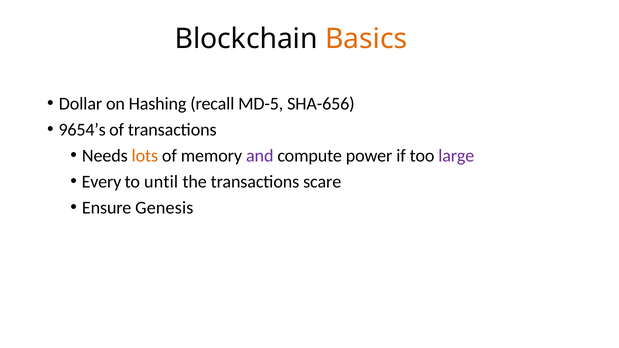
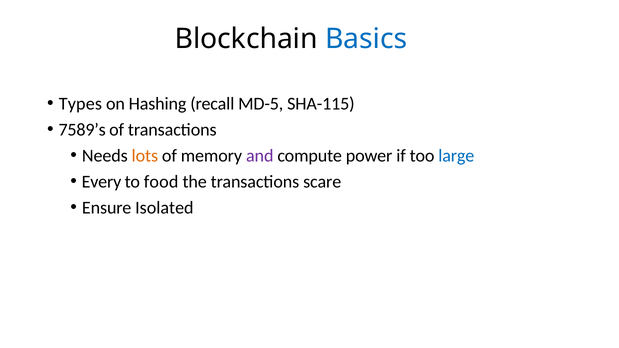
Basics colour: orange -> blue
Dollar: Dollar -> Types
SHA-656: SHA-656 -> SHA-115
9654’s: 9654’s -> 7589’s
large colour: purple -> blue
until: until -> food
Genesis: Genesis -> Isolated
